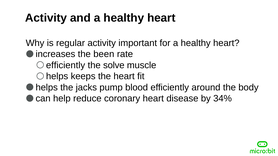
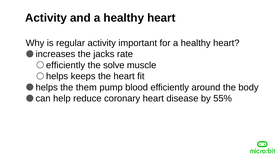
been: been -> jacks
jacks: jacks -> them
34%: 34% -> 55%
